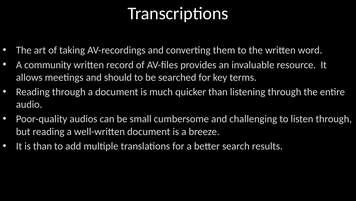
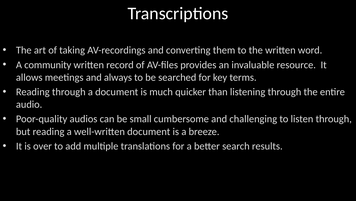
should: should -> always
is than: than -> over
